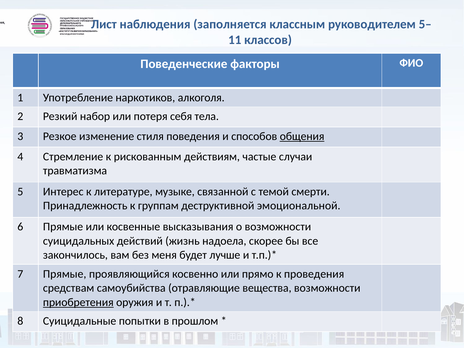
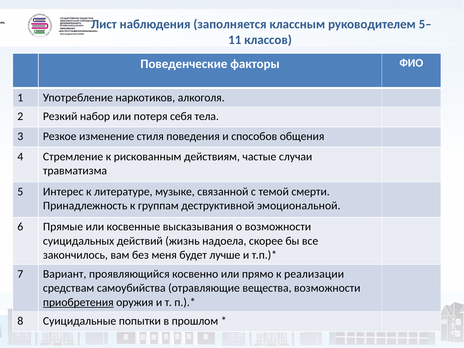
общения underline: present -> none
7 Прямые: Прямые -> Вариант
проведения: проведения -> реализации
